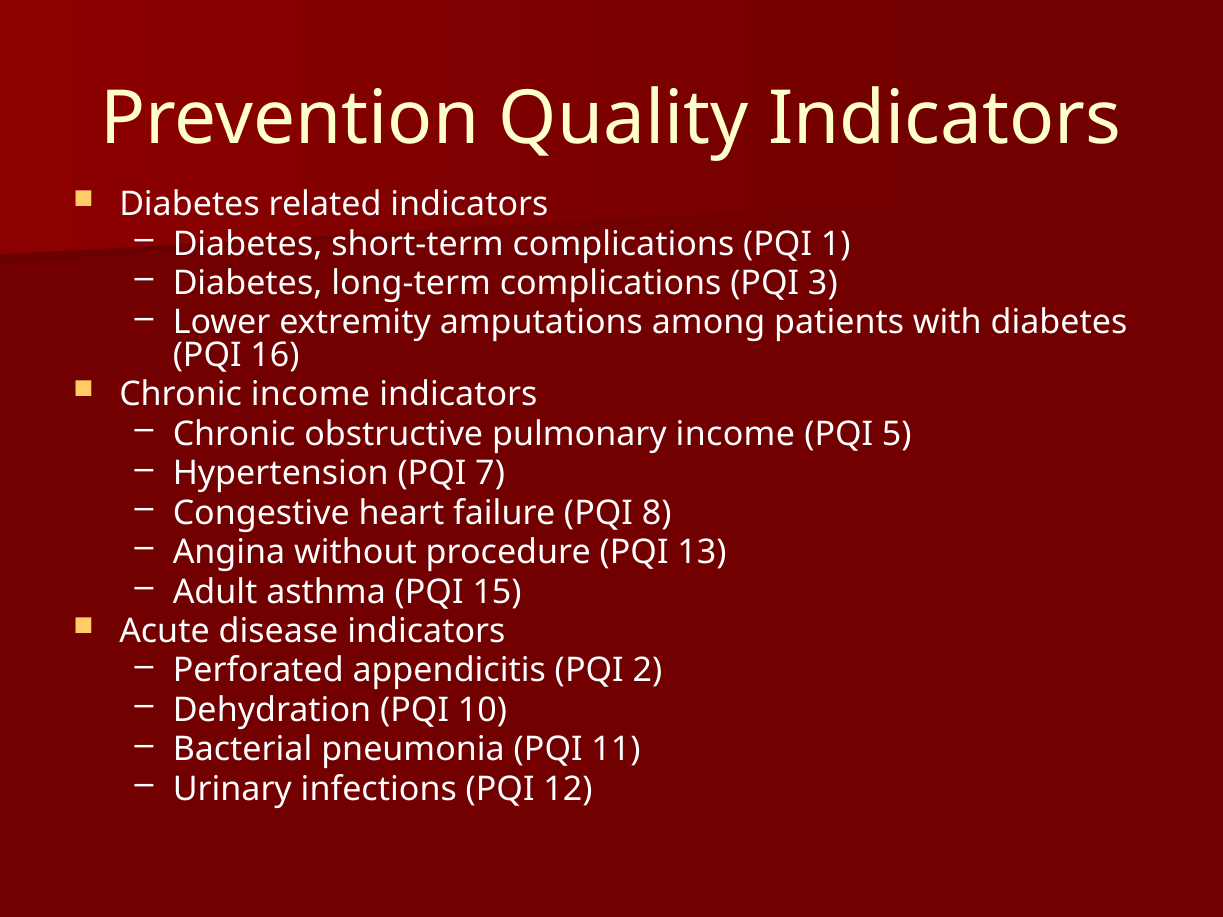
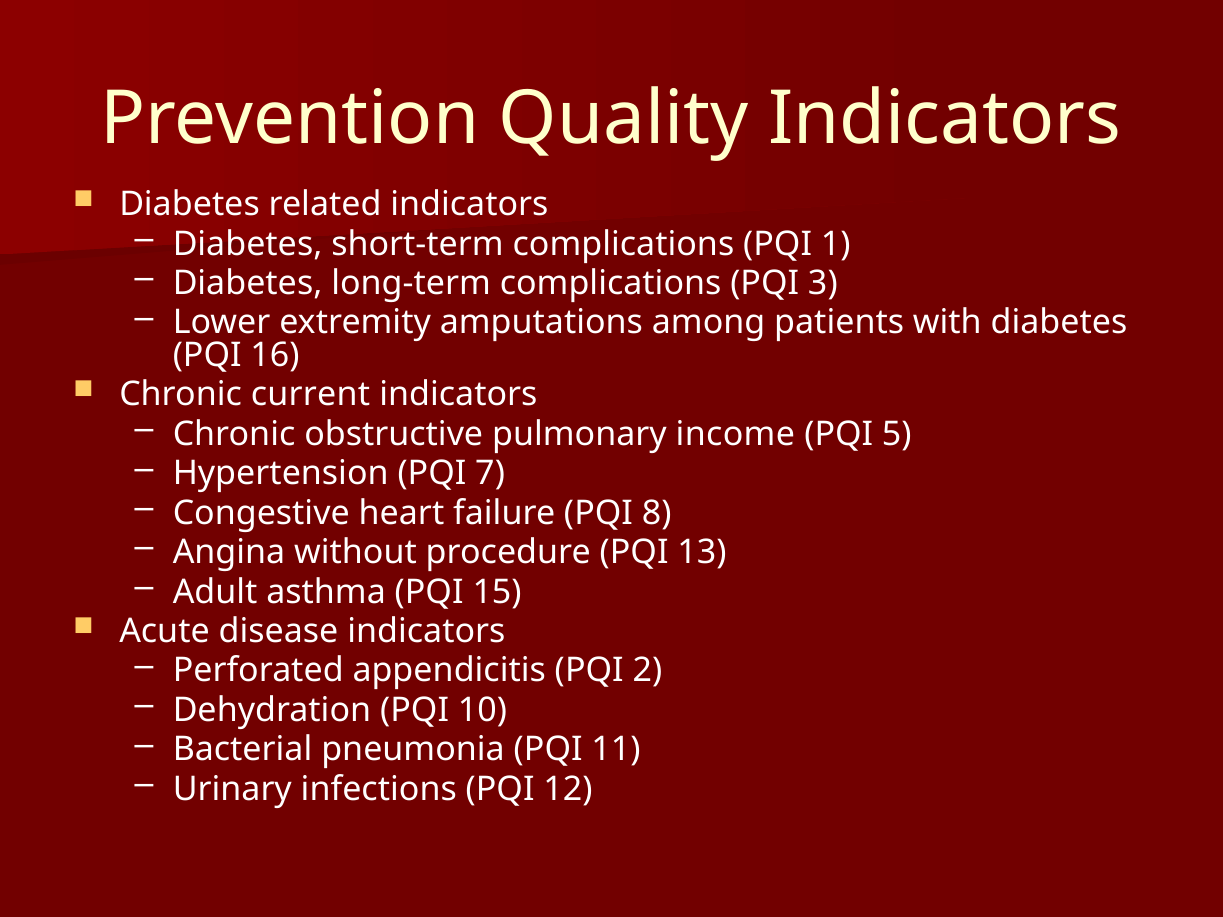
Chronic income: income -> current
